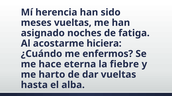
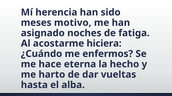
meses vueltas: vueltas -> motivo
fiebre: fiebre -> hecho
